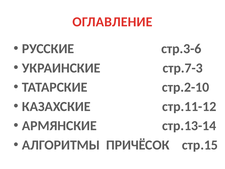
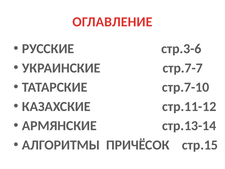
стр.7-3: стр.7-3 -> стр.7-7
стр.2-10: стр.2-10 -> стр.7-10
